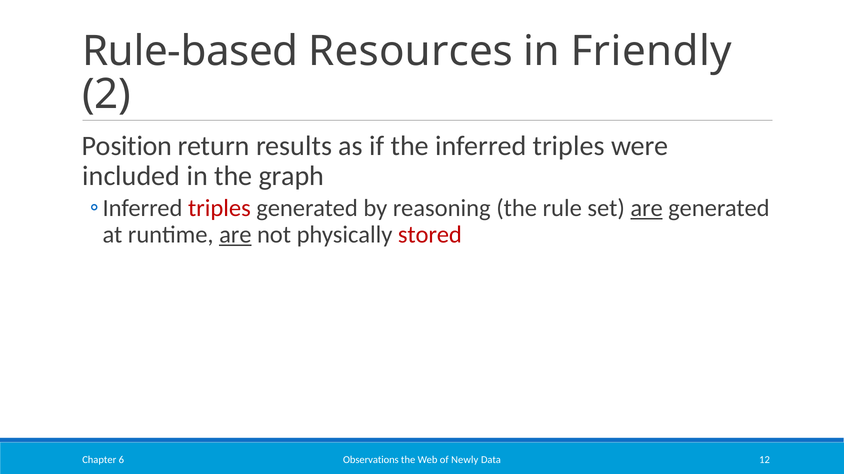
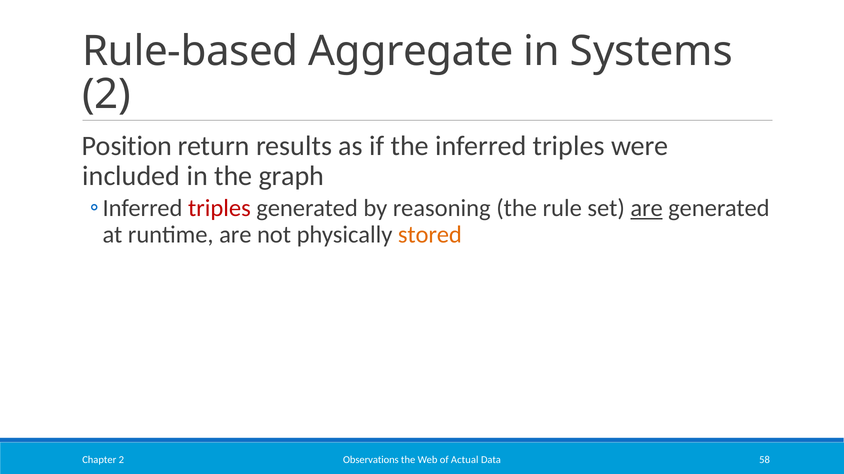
Resources: Resources -> Aggregate
Friendly: Friendly -> Systems
are at (235, 235) underline: present -> none
stored colour: red -> orange
Newly: Newly -> Actual
12: 12 -> 58
Chapter 6: 6 -> 2
